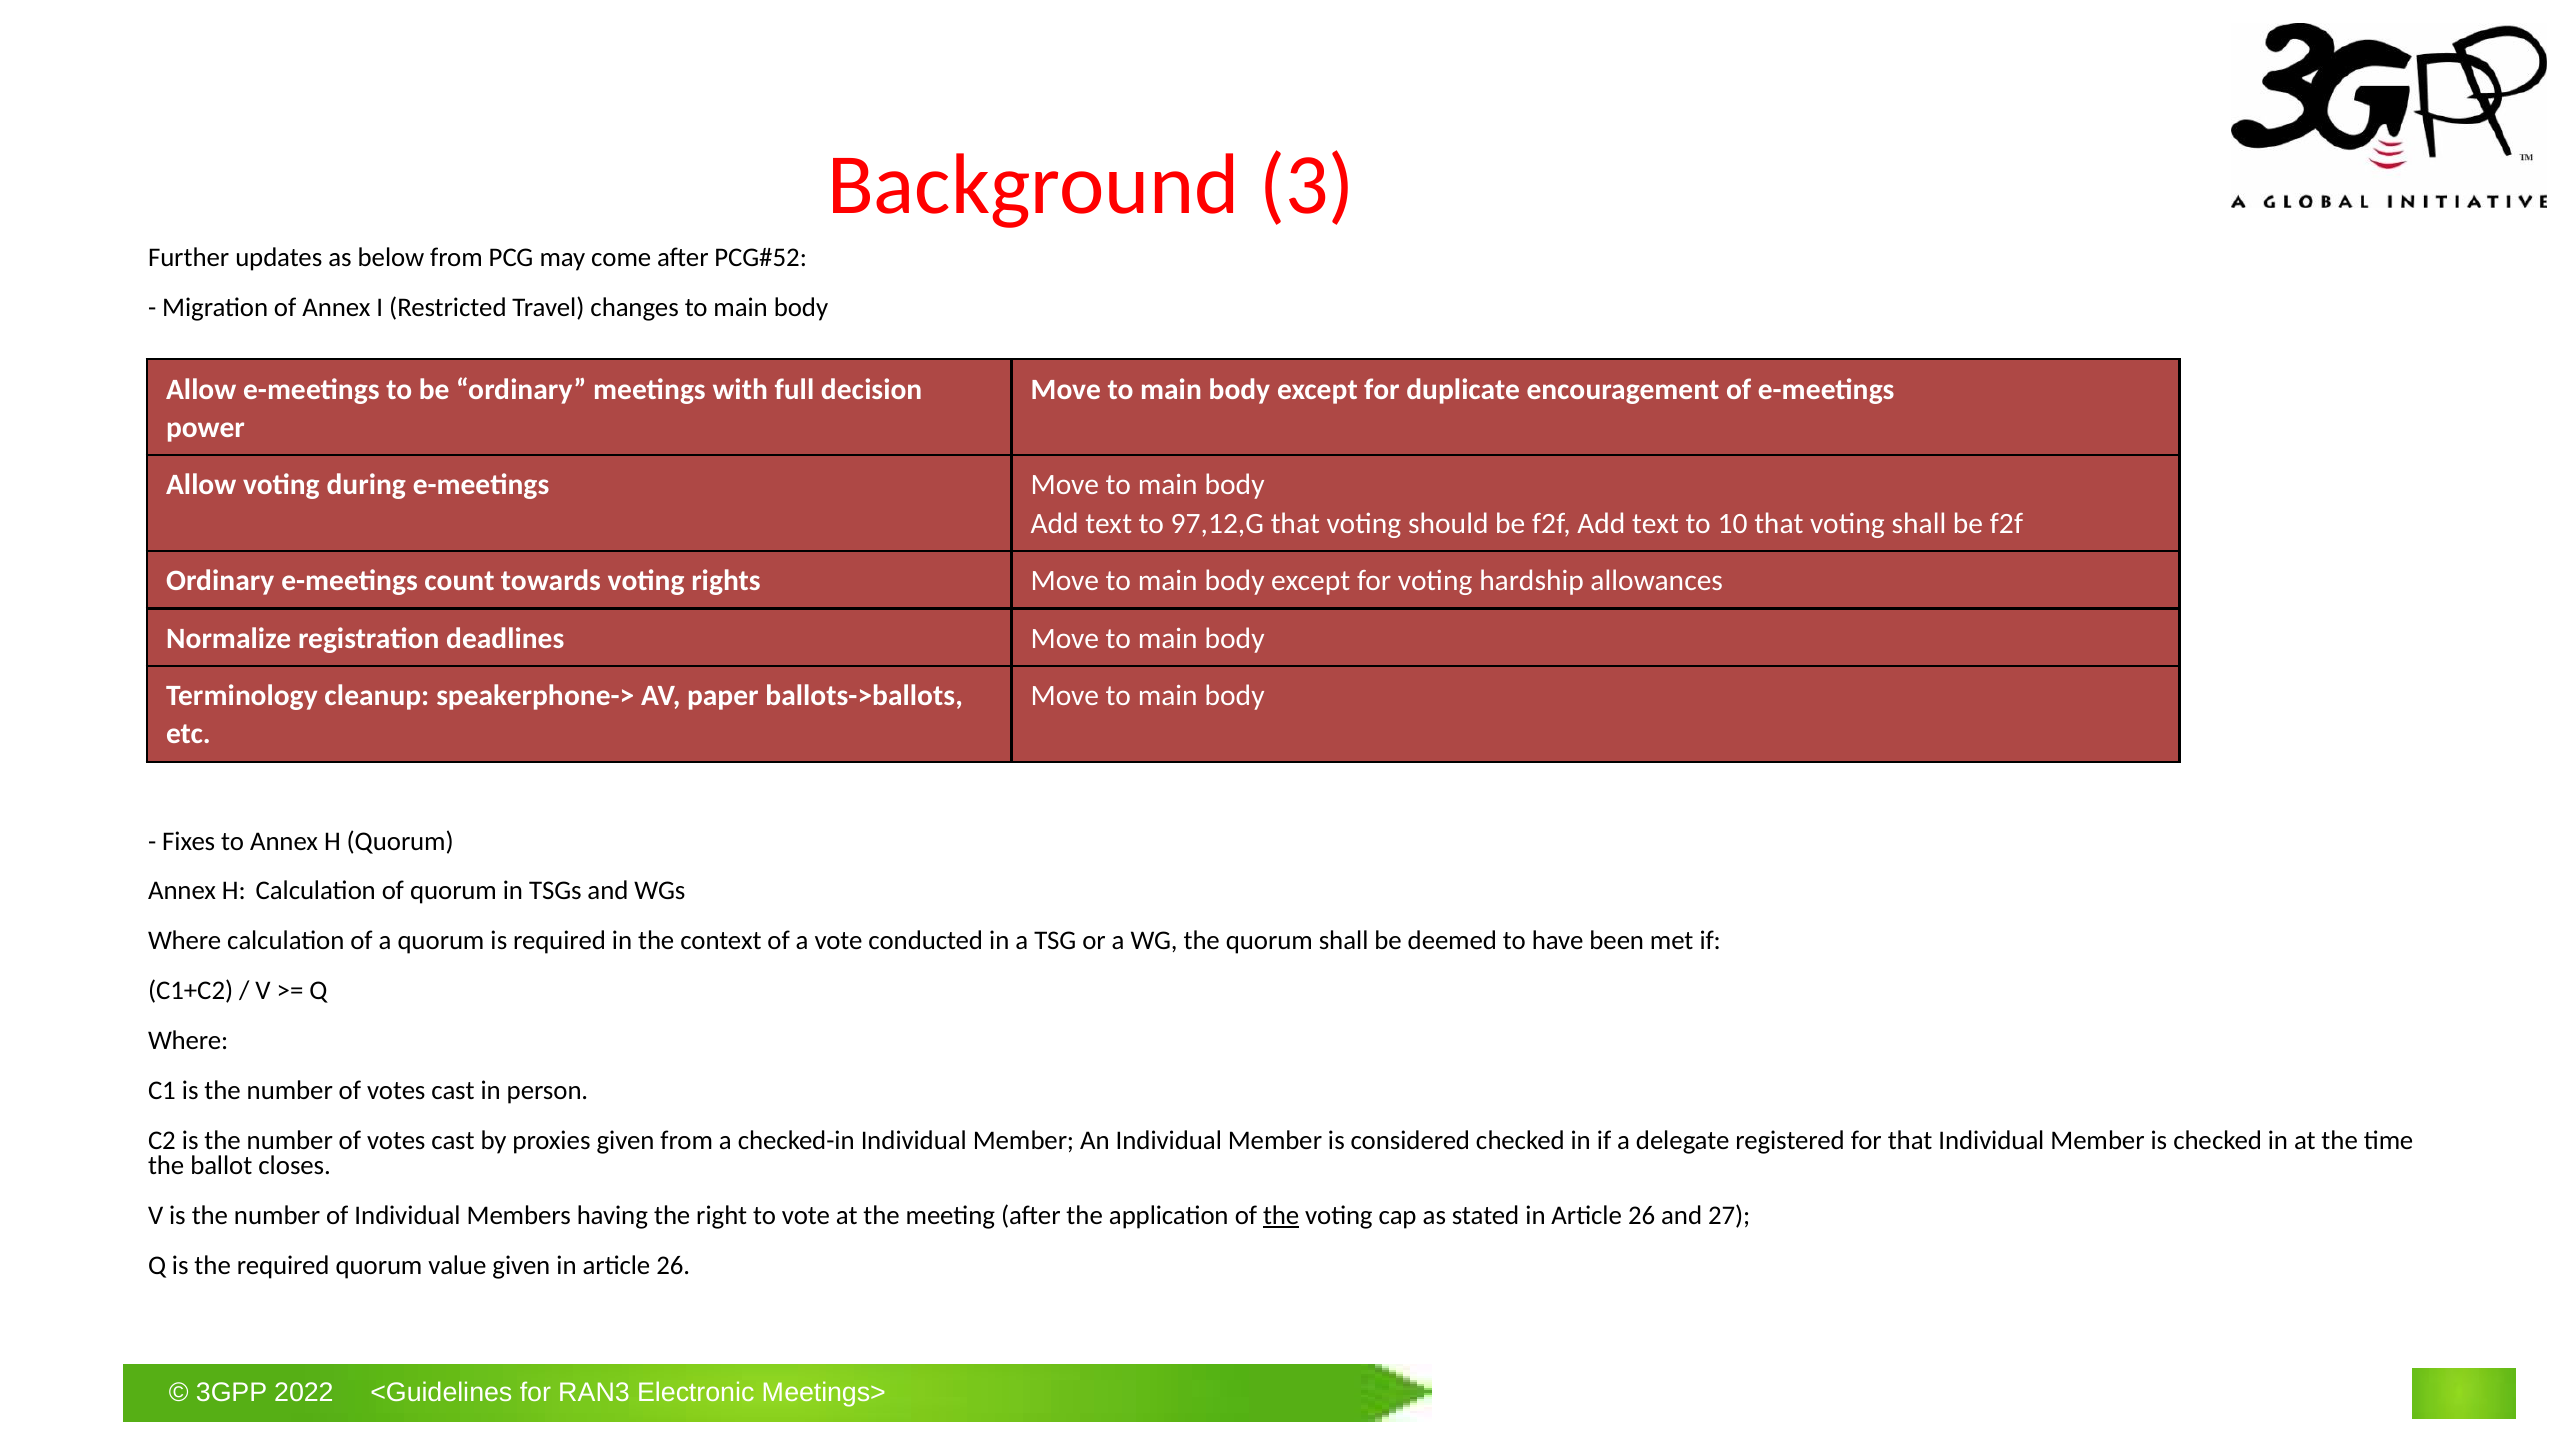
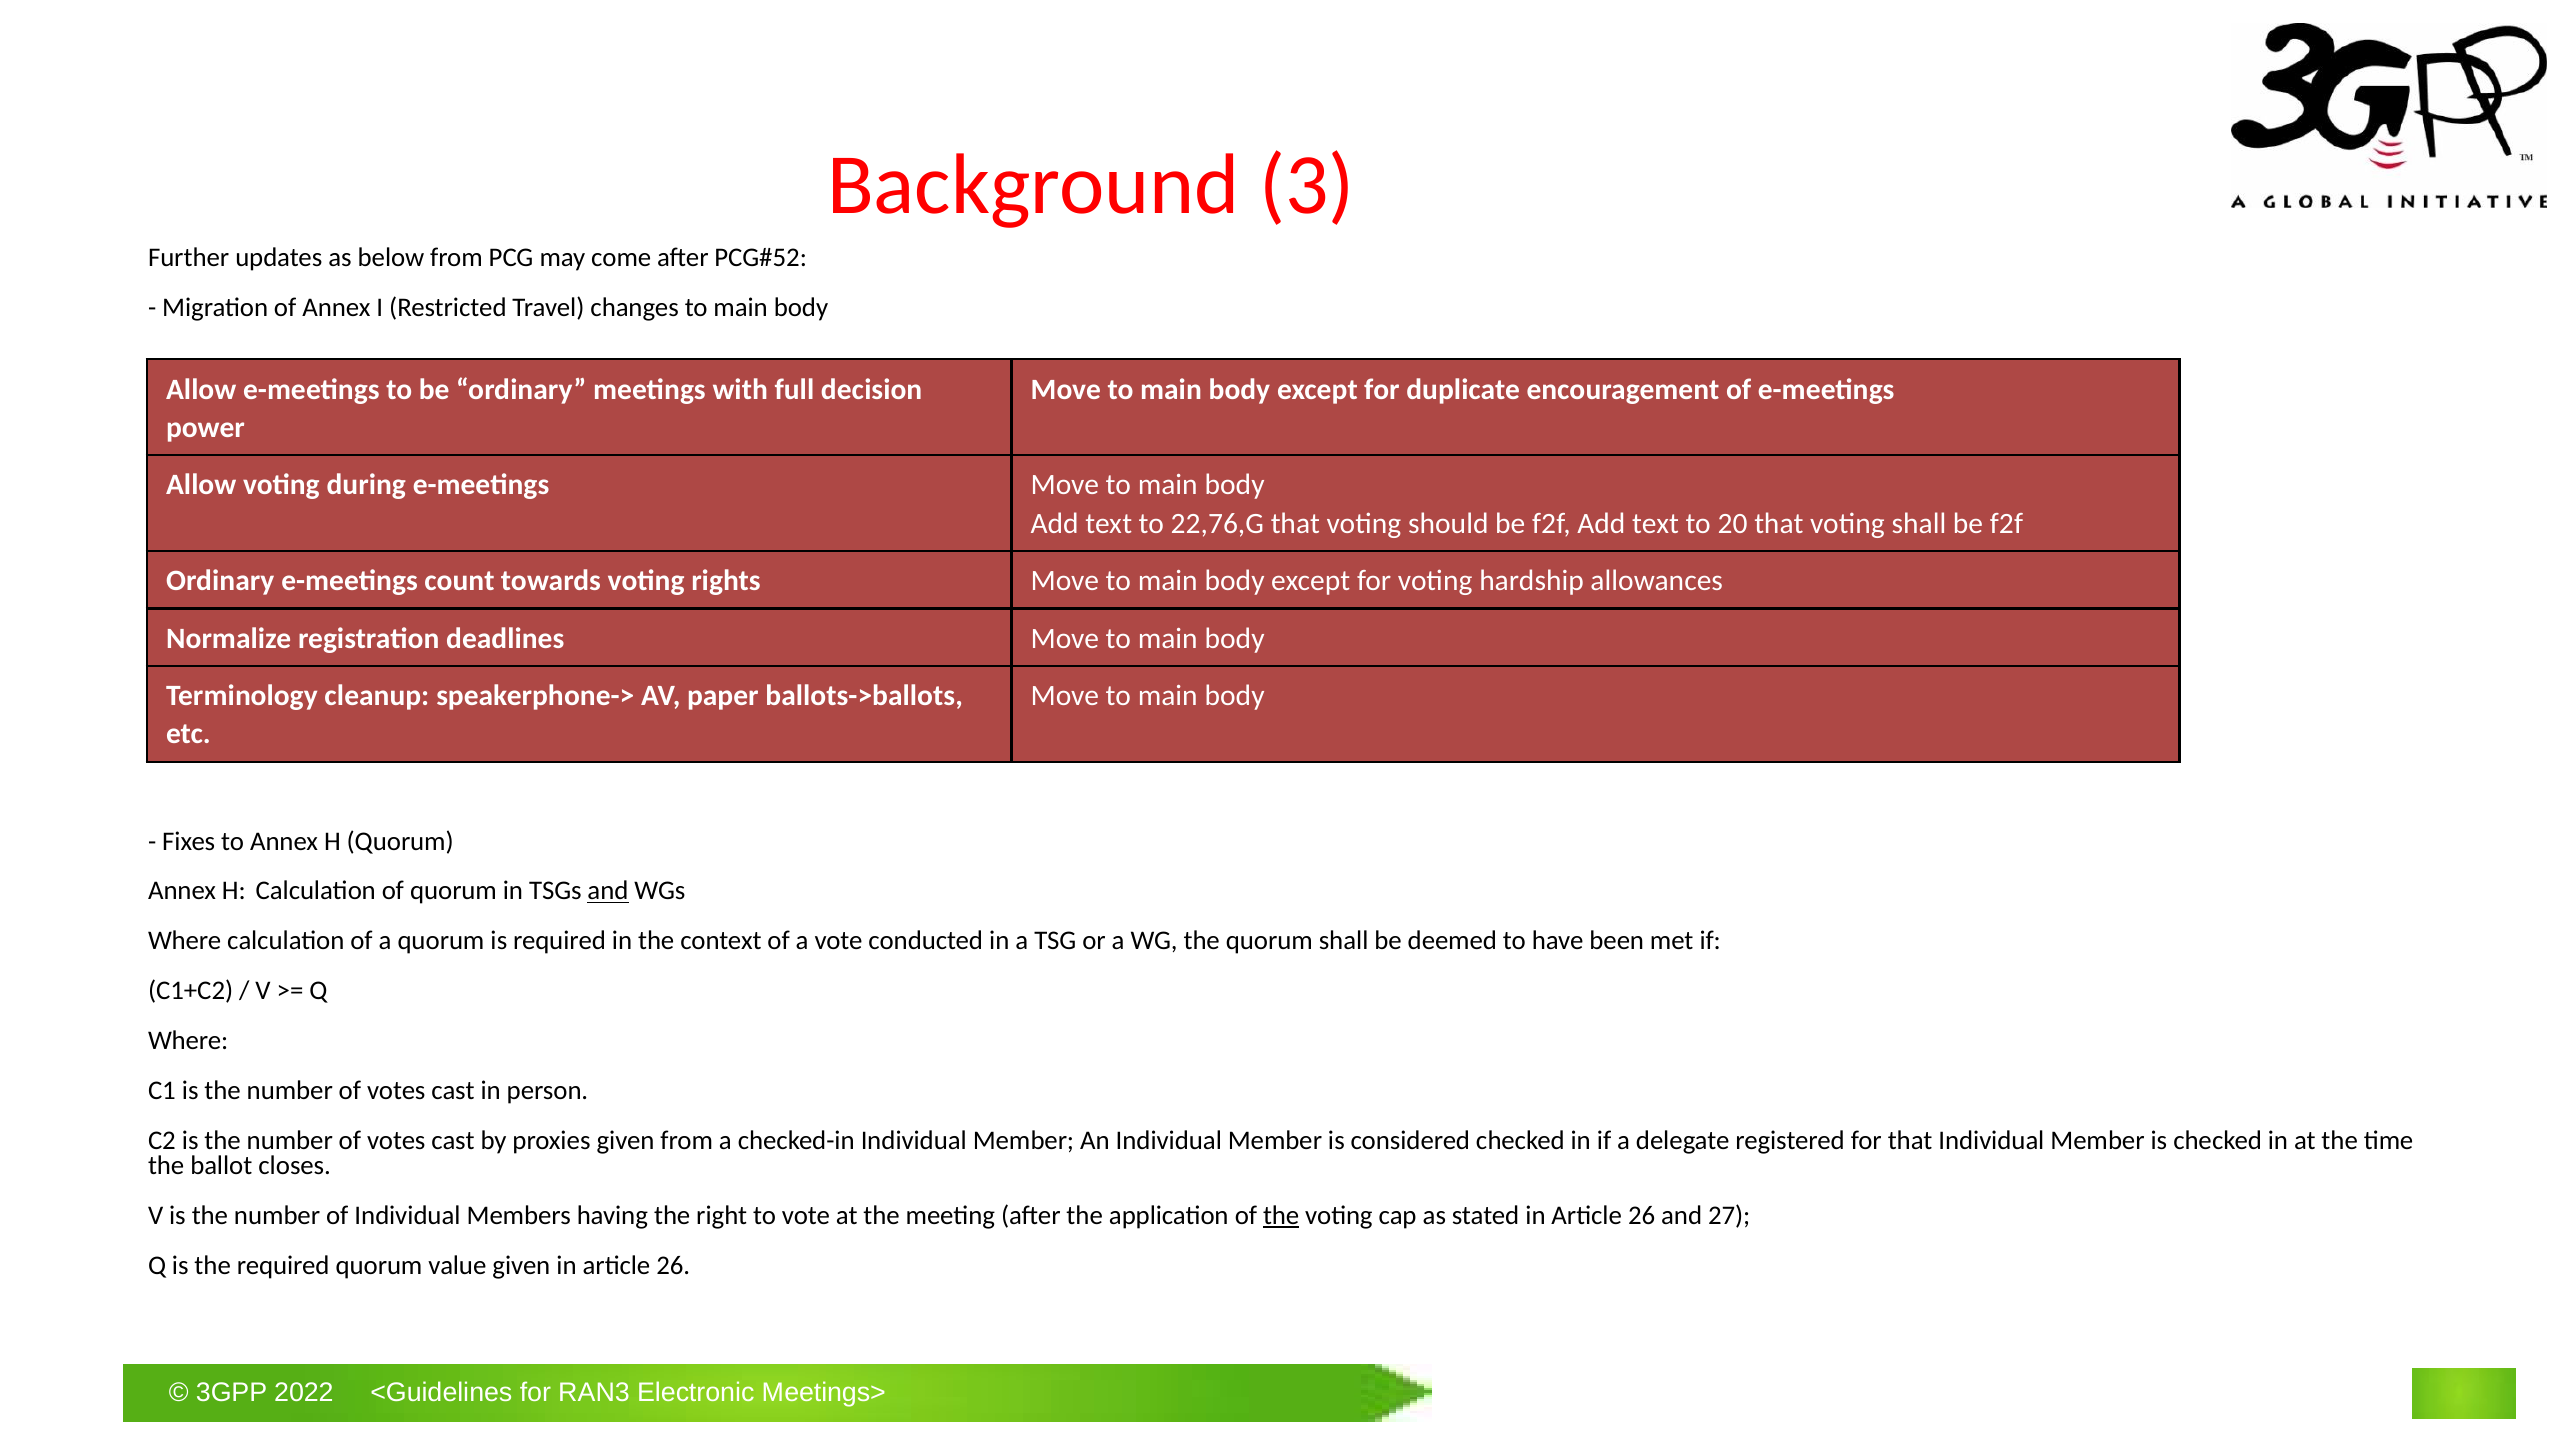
97,12,G: 97,12,G -> 22,76,G
10: 10 -> 20
and at (608, 891) underline: none -> present
